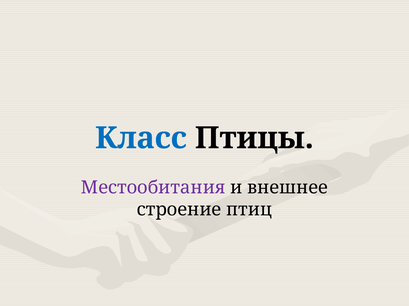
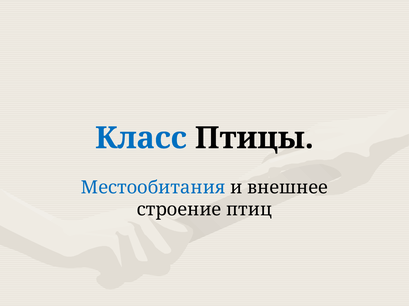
Местообитания colour: purple -> blue
